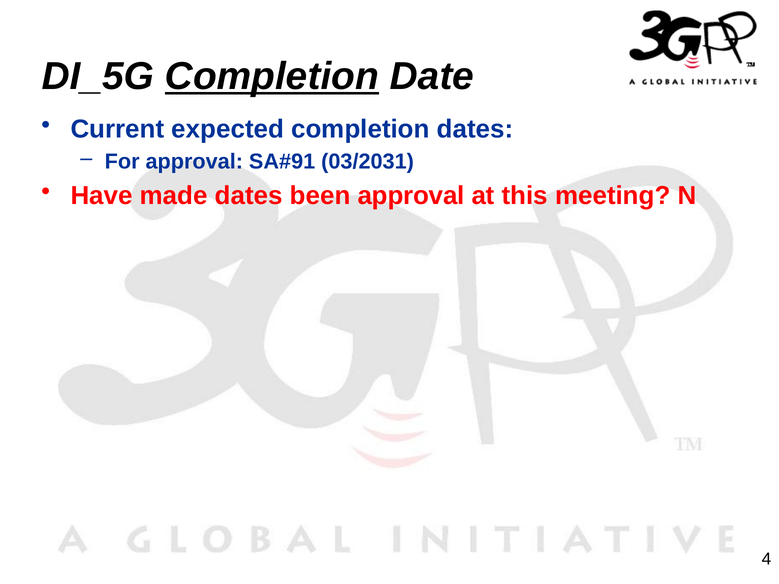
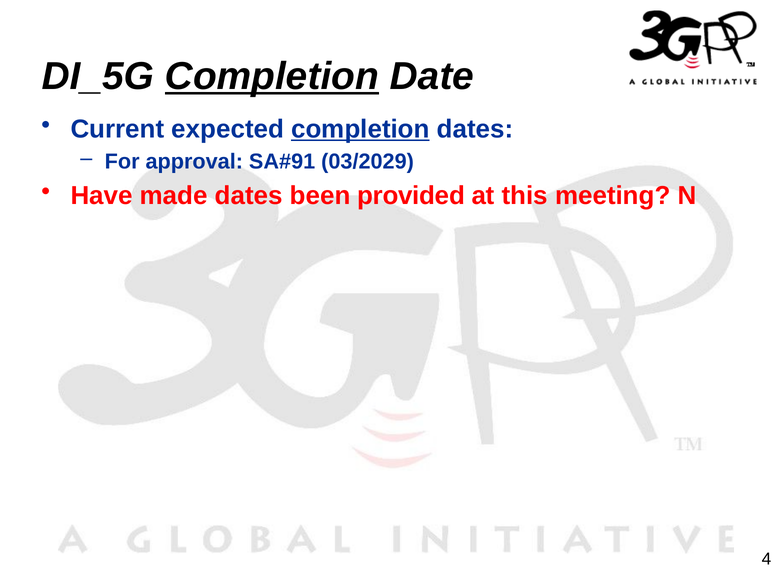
completion at (360, 129) underline: none -> present
03/2031: 03/2031 -> 03/2029
been approval: approval -> provided
